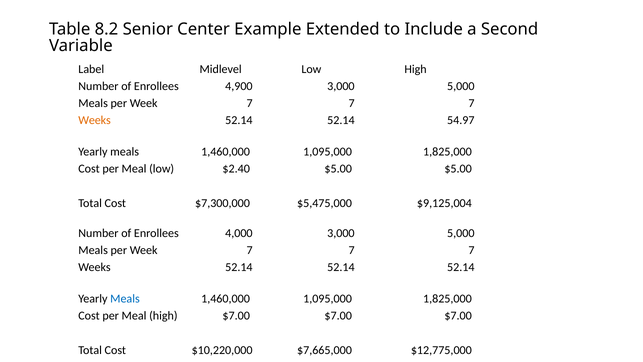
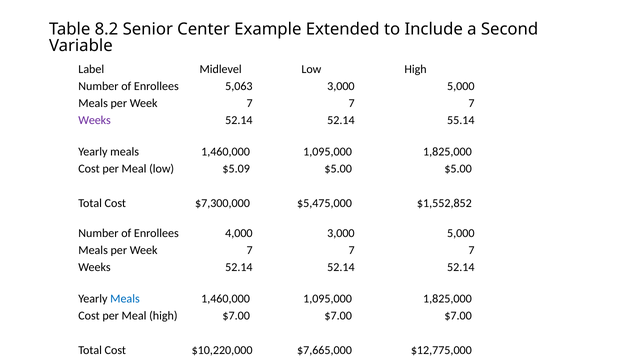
4,900: 4,900 -> 5,063
Weeks at (95, 120) colour: orange -> purple
54.97: 54.97 -> 55.14
$2.40: $2.40 -> $5.09
$9,125,004: $9,125,004 -> $1,552,852
